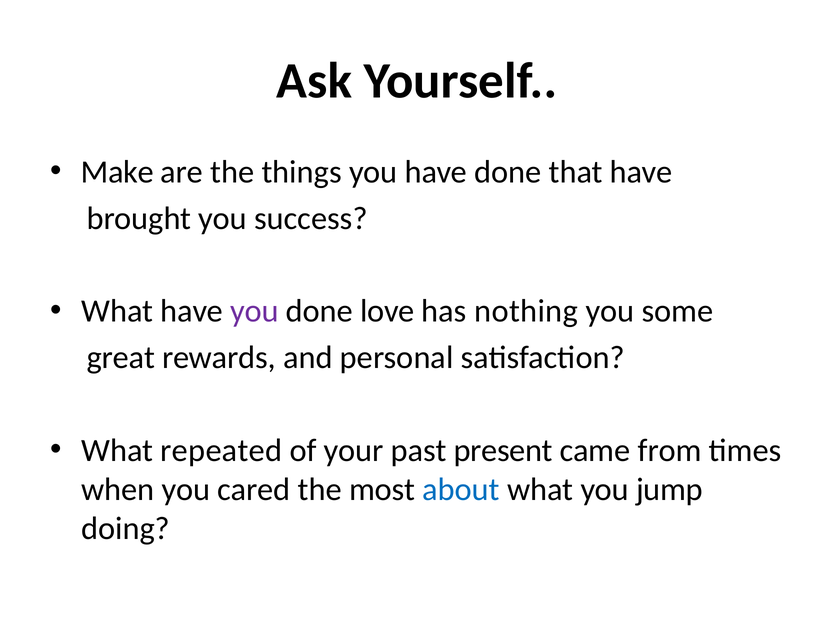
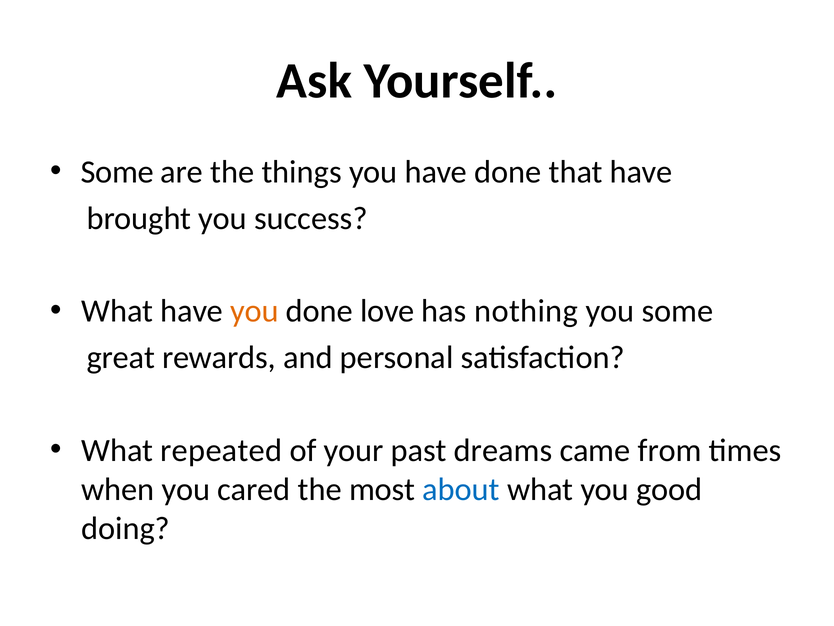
Make at (117, 172): Make -> Some
you at (254, 311) colour: purple -> orange
present: present -> dreams
jump: jump -> good
